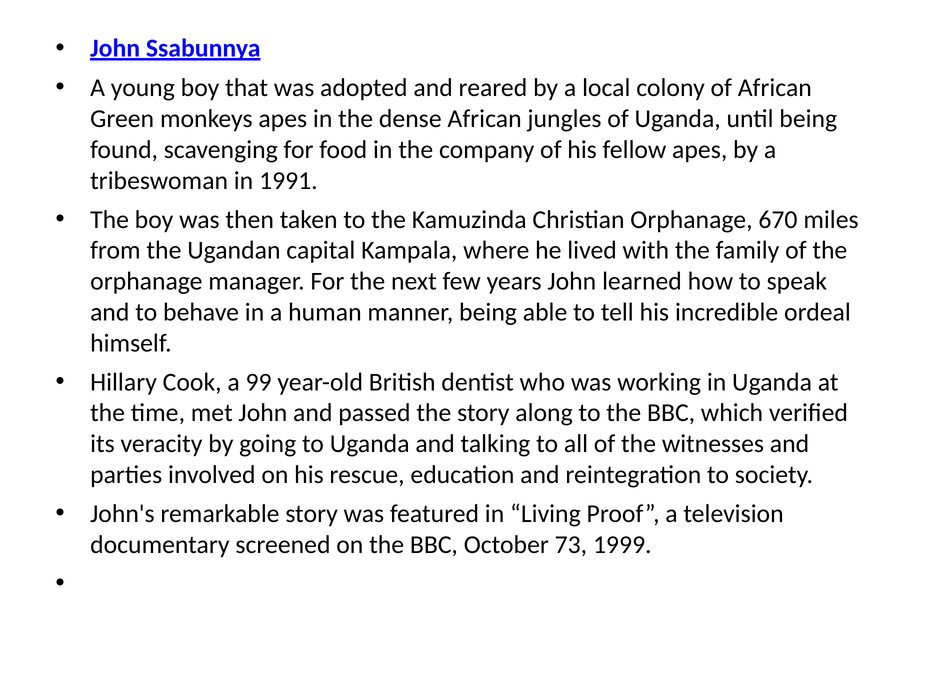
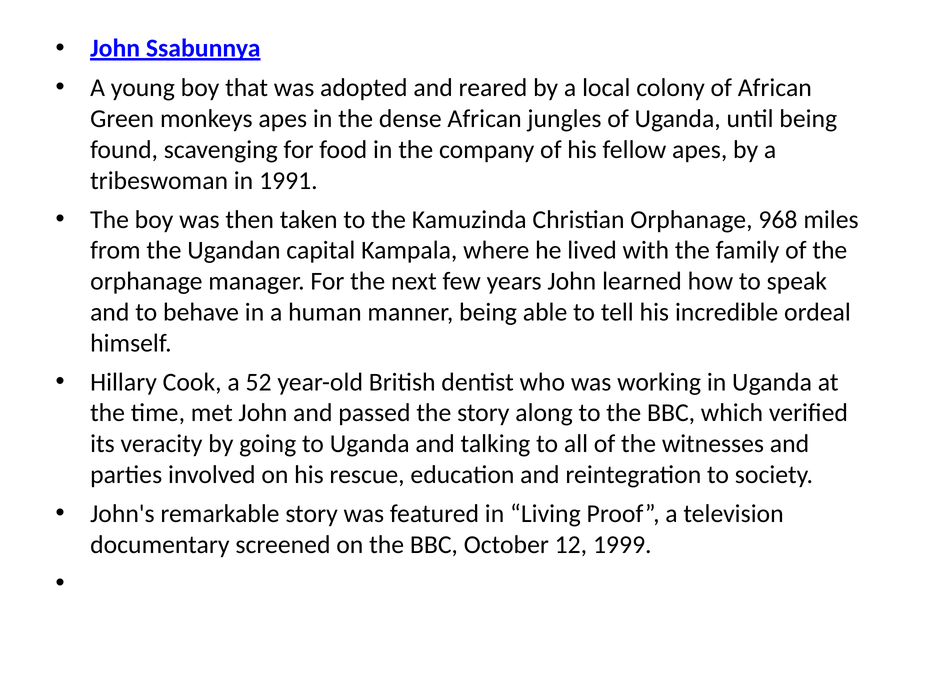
670: 670 -> 968
99: 99 -> 52
73: 73 -> 12
